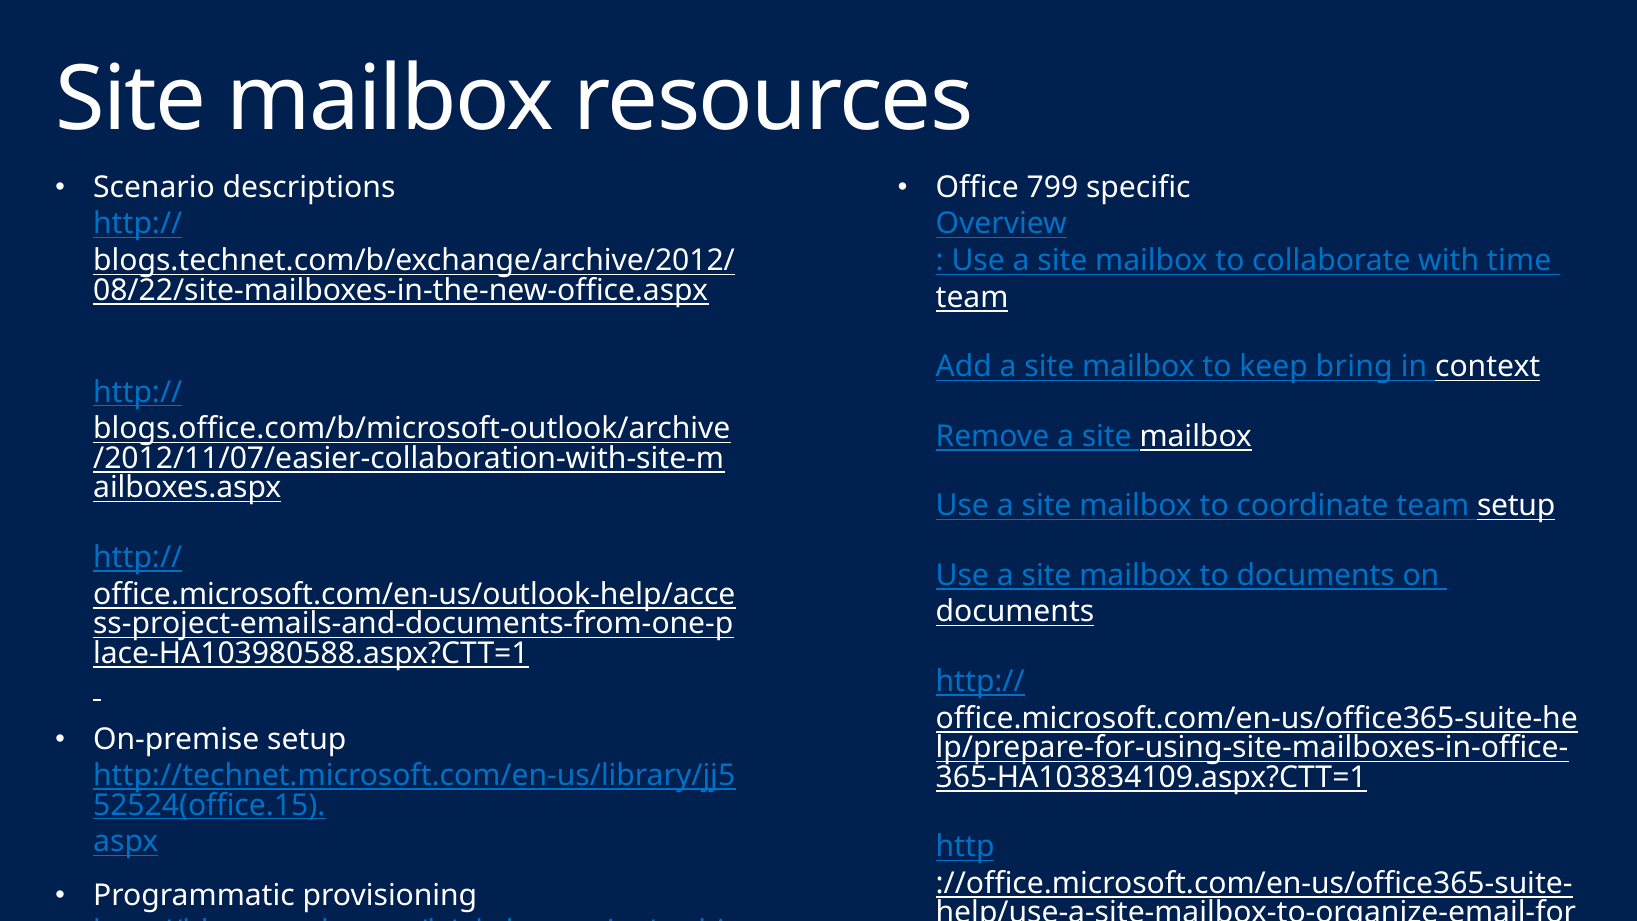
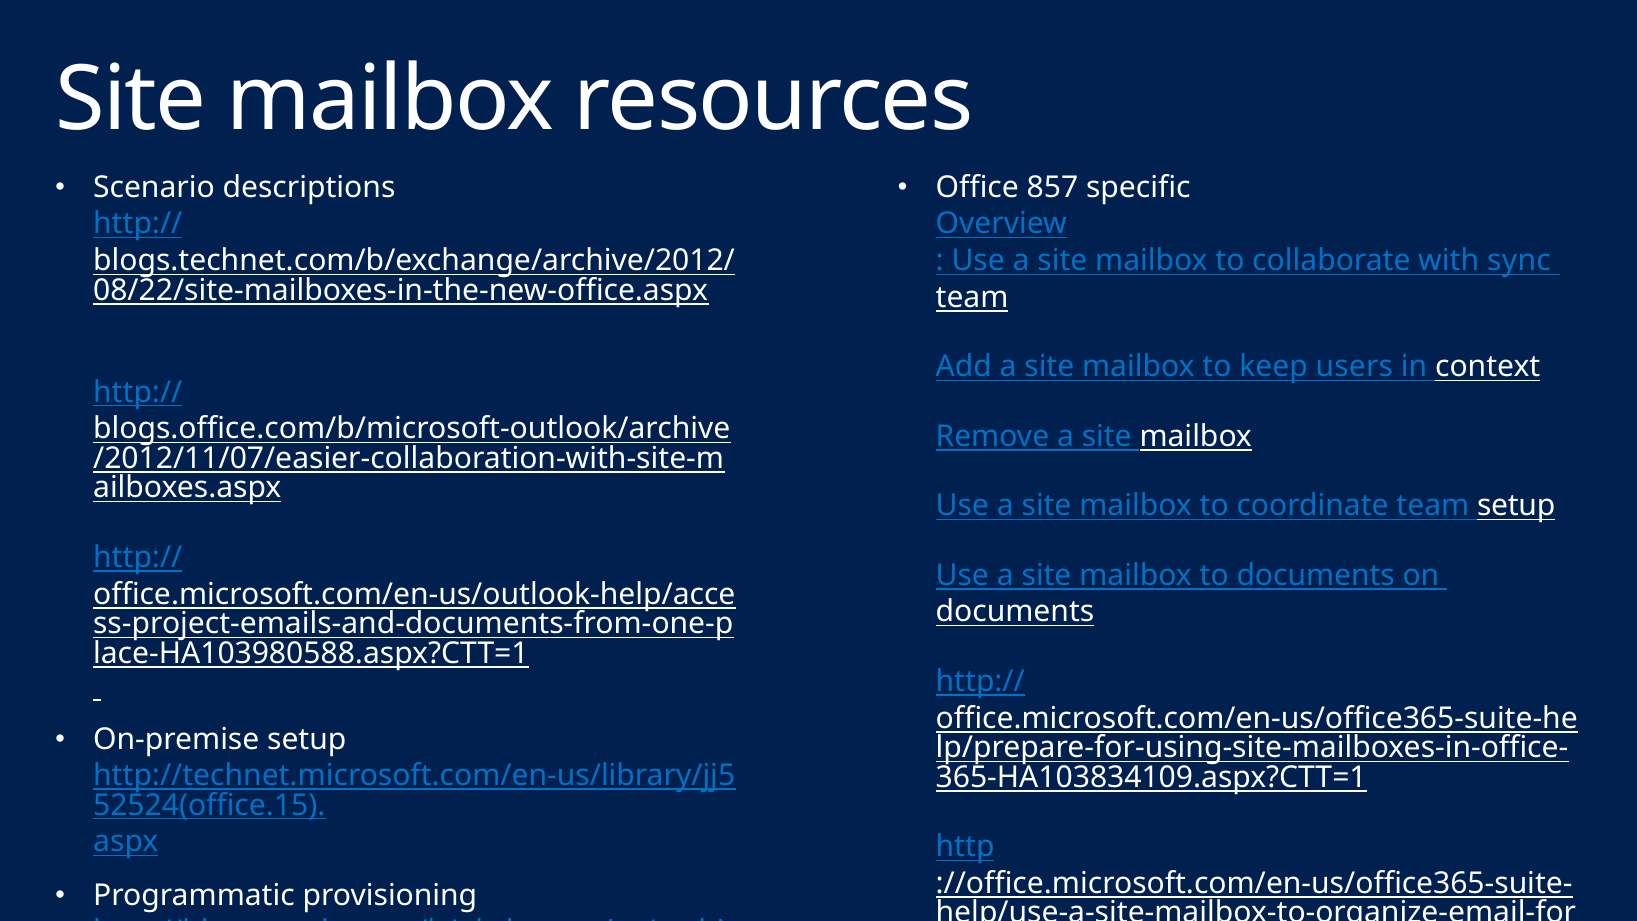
799: 799 -> 857
time: time -> sync
bring: bring -> users
